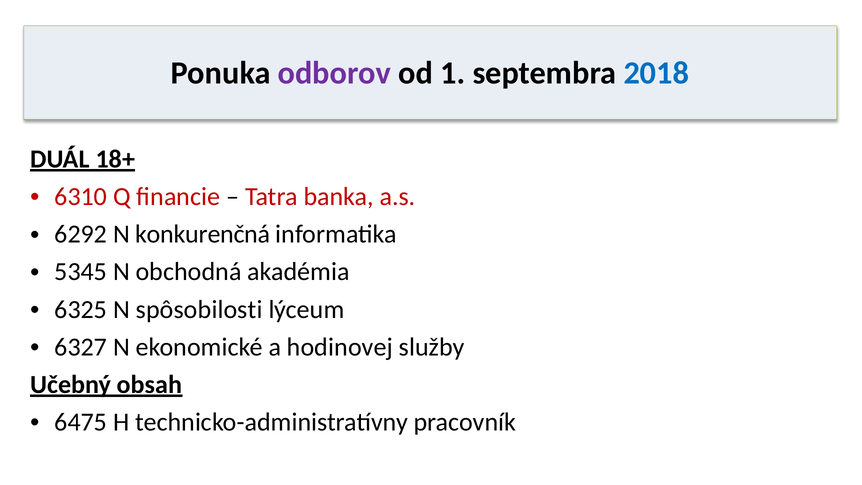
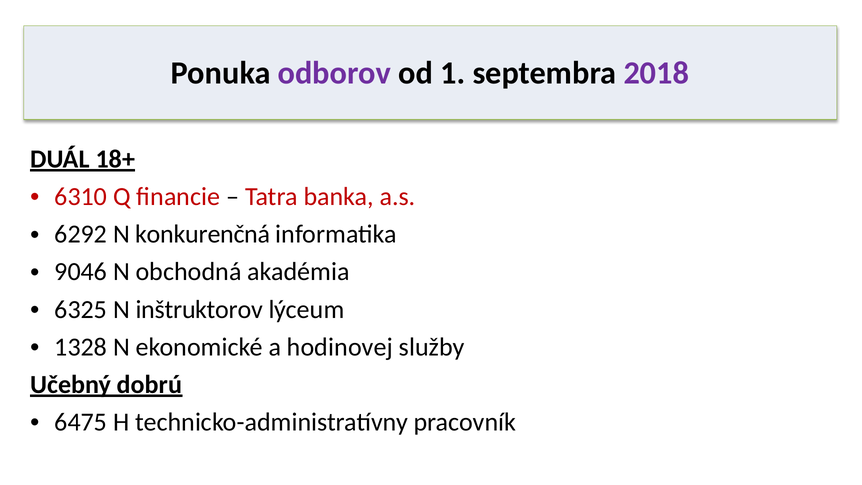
2018 colour: blue -> purple
5345: 5345 -> 9046
spôsobilosti: spôsobilosti -> inštruktorov
6327: 6327 -> 1328
obsah: obsah -> dobrú
